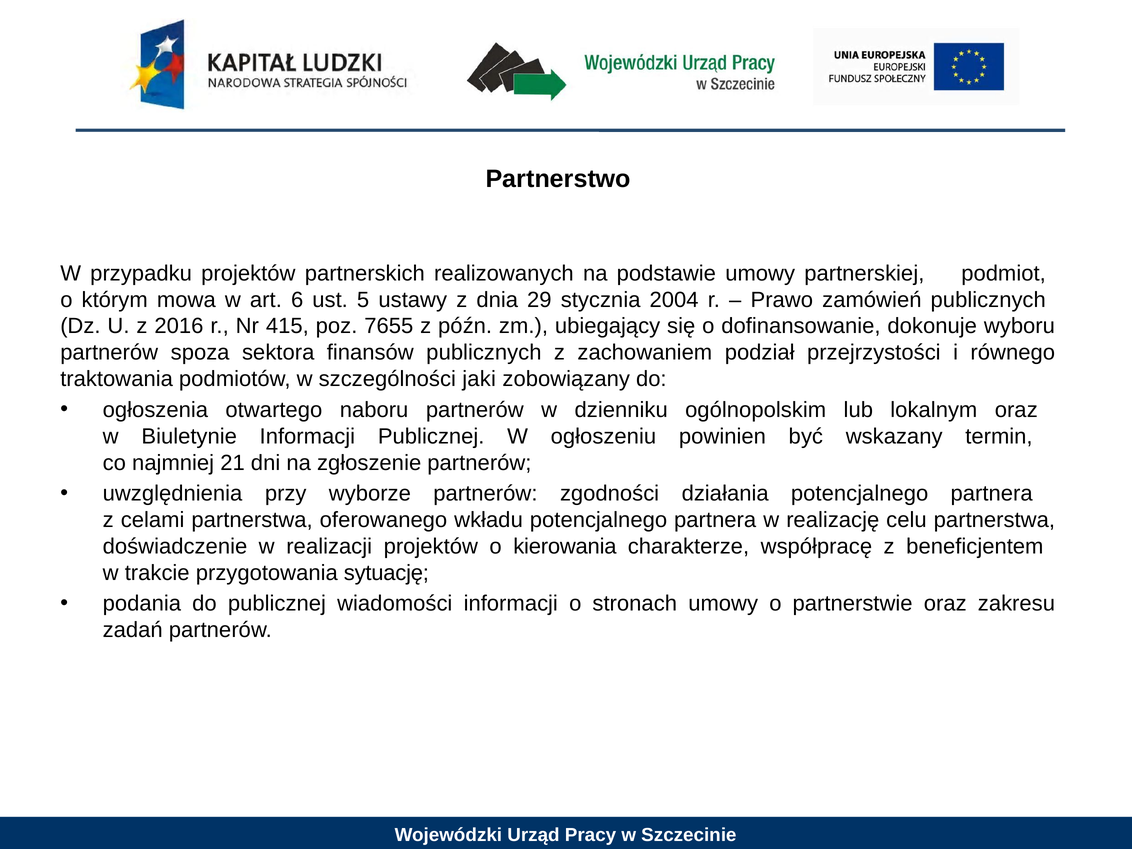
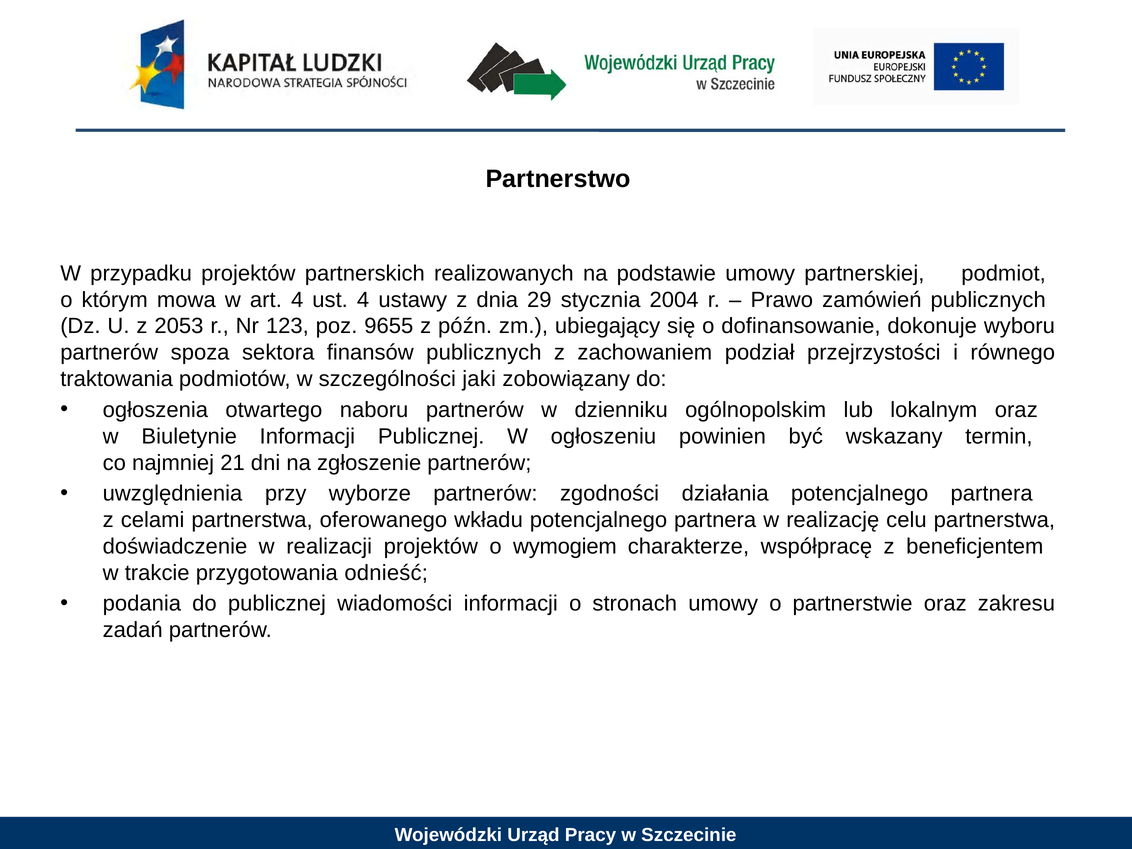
art 6: 6 -> 4
ust 5: 5 -> 4
2016: 2016 -> 2053
415: 415 -> 123
7655: 7655 -> 9655
kierowania: kierowania -> wymogiem
sytuację: sytuację -> odnieść
